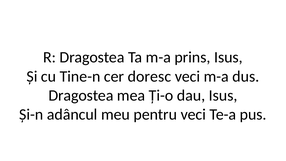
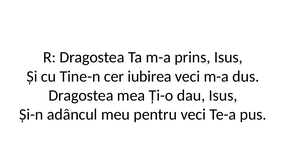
doresc: doresc -> iubirea
